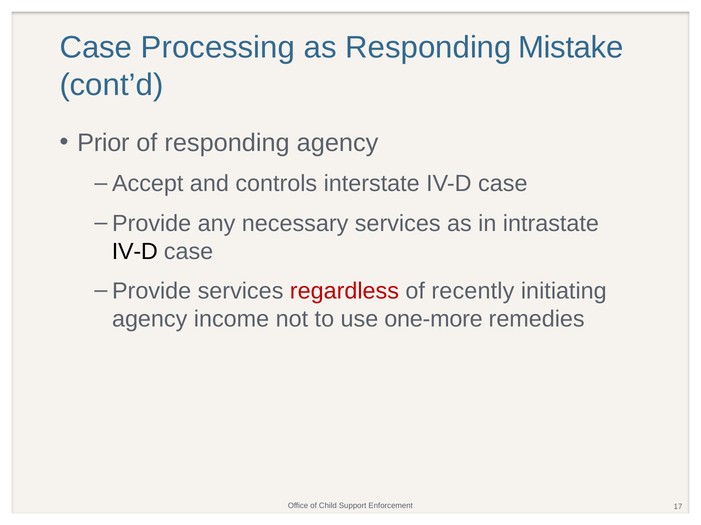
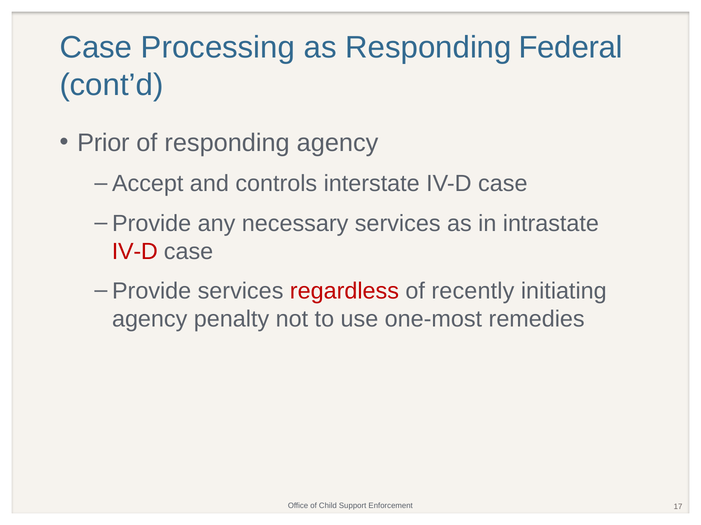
Mistake: Mistake -> Federal
IV-D at (135, 252) colour: black -> red
income: income -> penalty
one-more: one-more -> one-most
